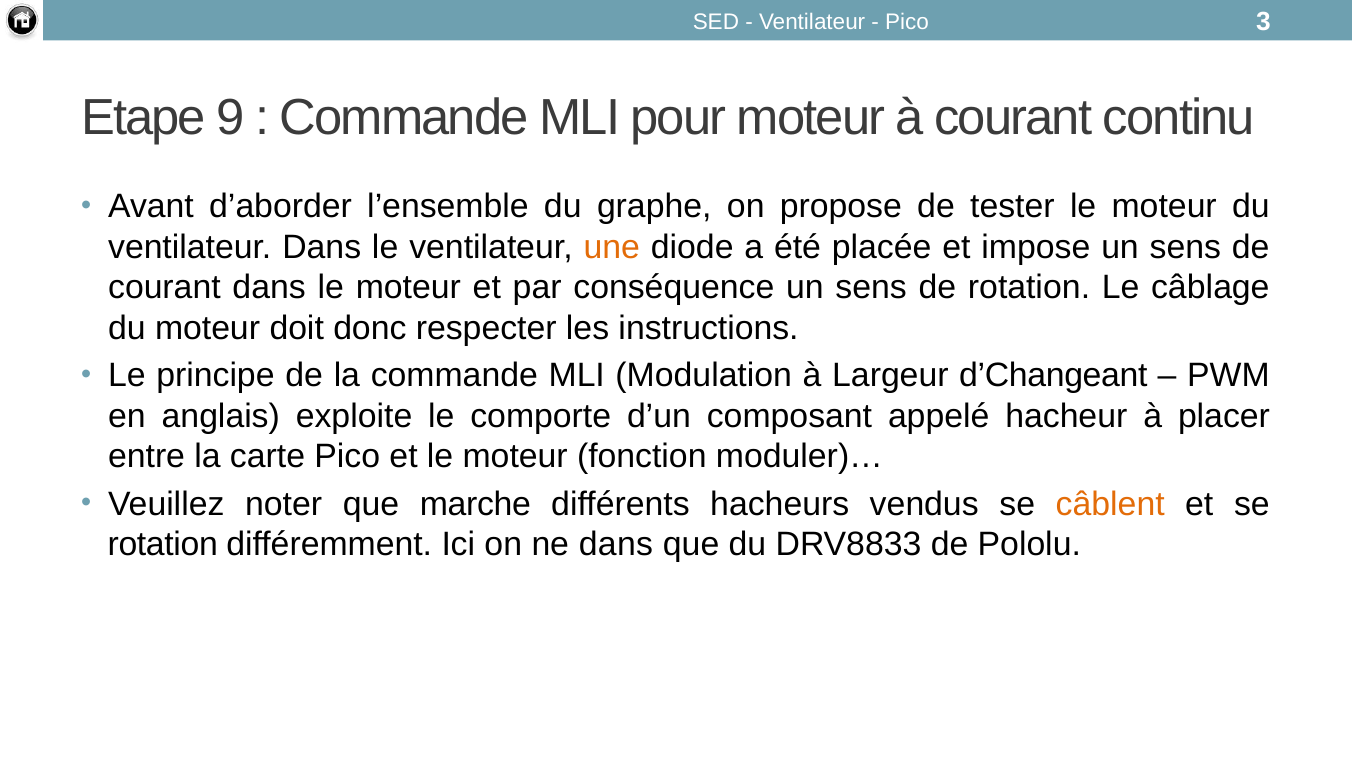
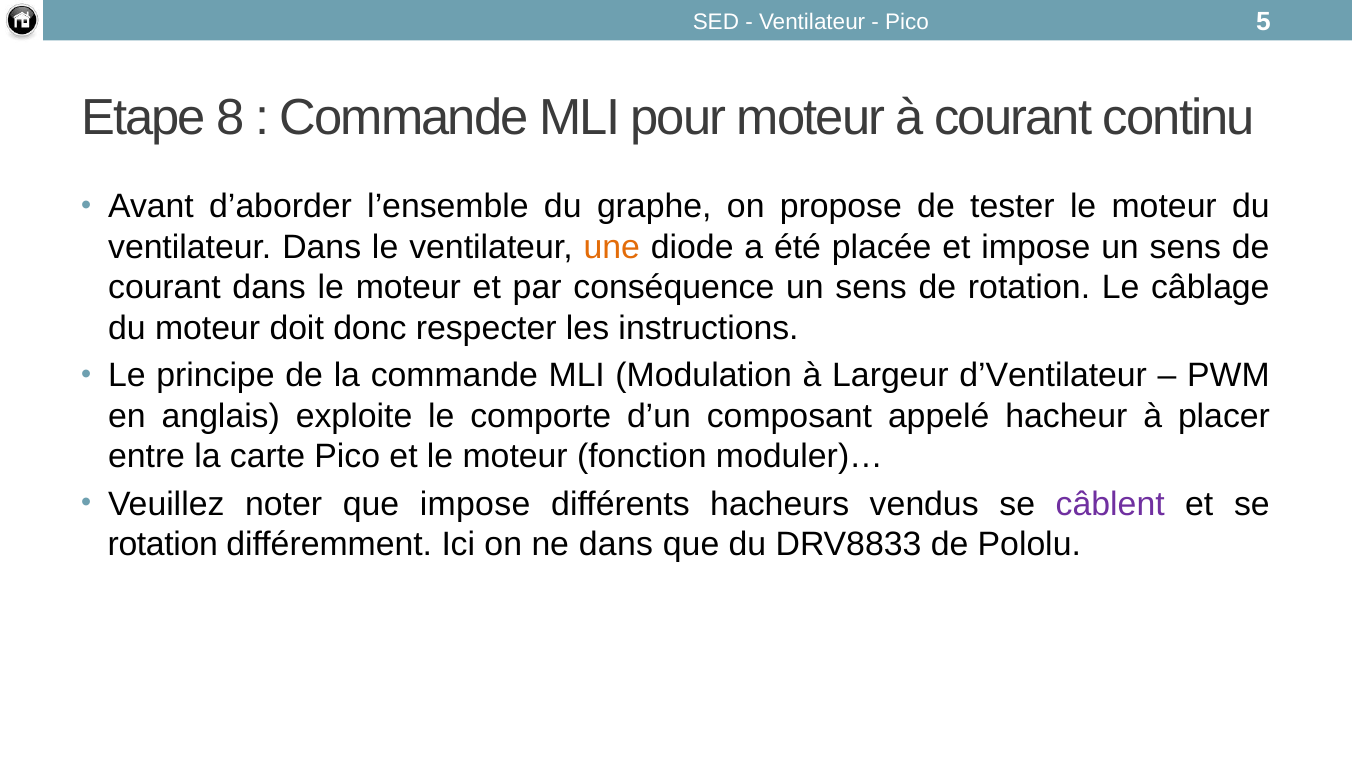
3: 3 -> 5
9: 9 -> 8
d’Changeant: d’Changeant -> d’Ventilateur
que marche: marche -> impose
câblent colour: orange -> purple
